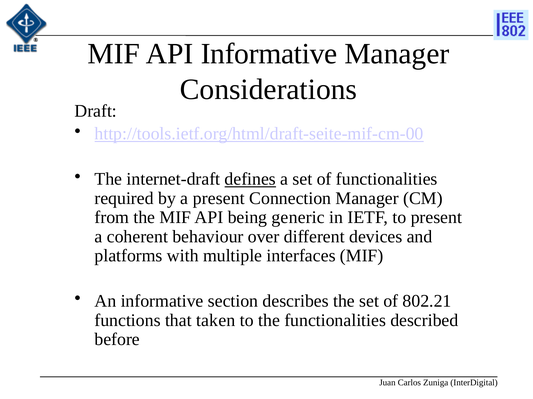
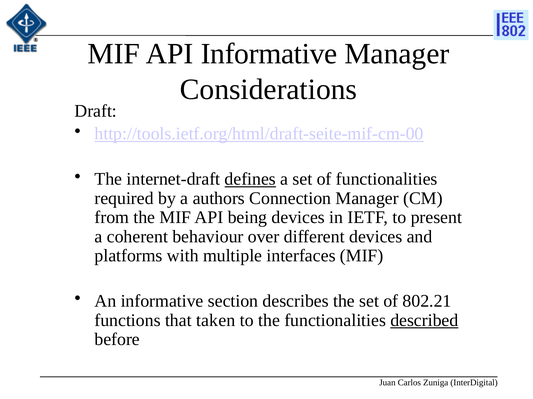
a present: present -> authors
being generic: generic -> devices
described underline: none -> present
